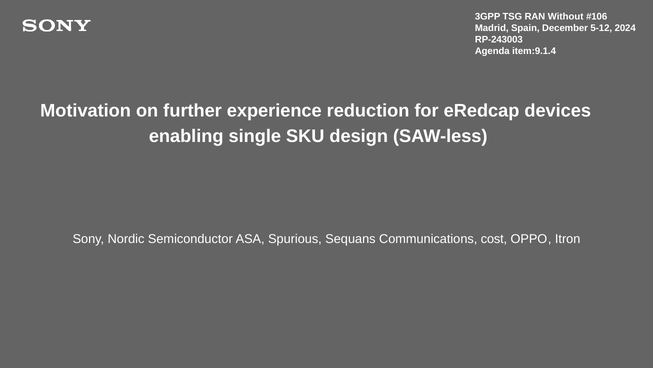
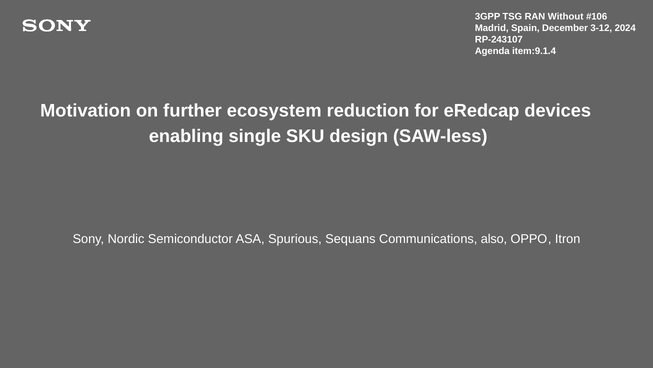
5-12: 5-12 -> 3-12
RP-243003: RP-243003 -> RP-243107
experience: experience -> ecosystem
cost: cost -> also
